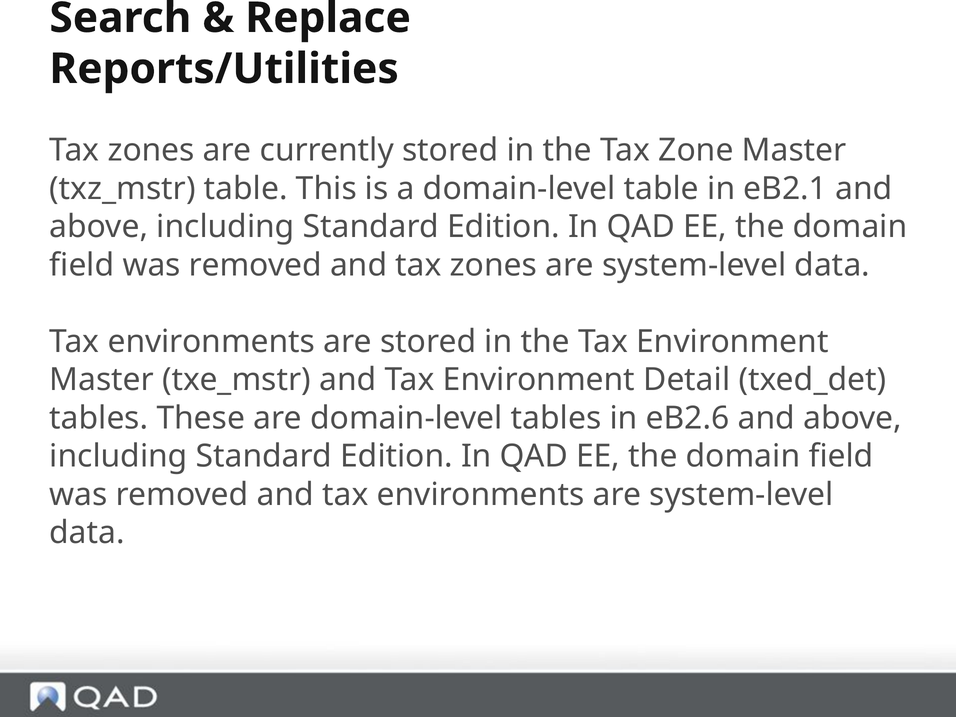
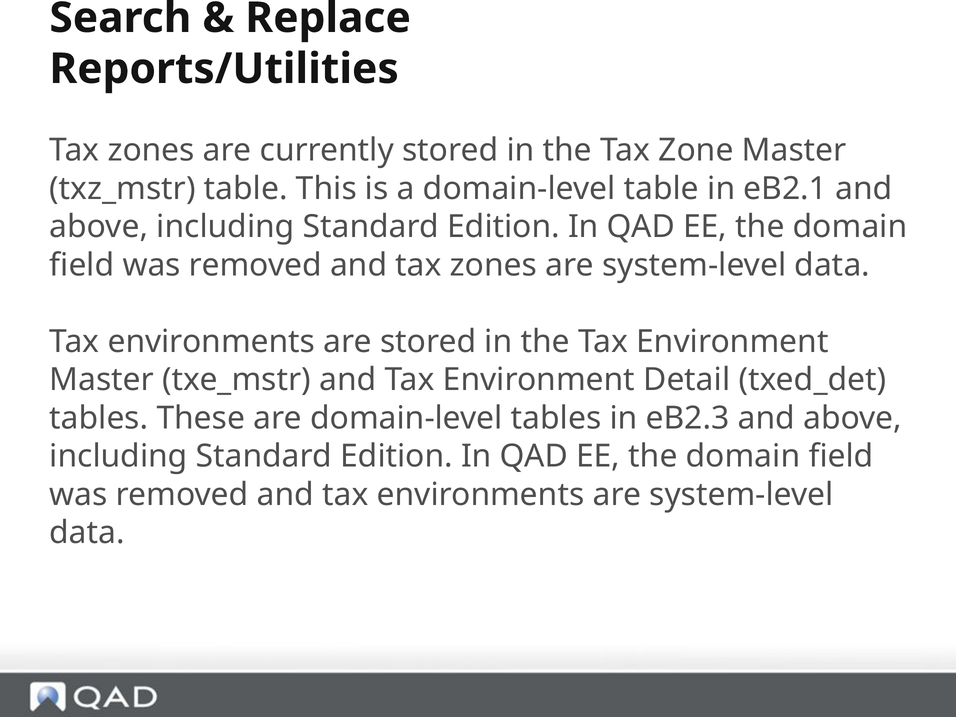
eB2.6: eB2.6 -> eB2.3
